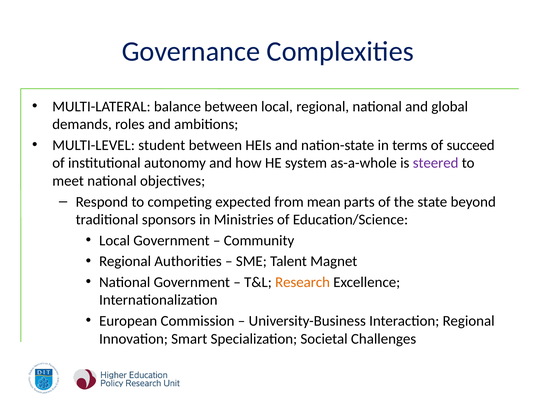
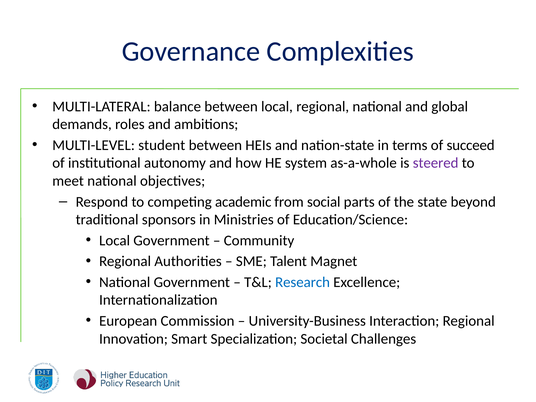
expected: expected -> academic
mean: mean -> social
Research colour: orange -> blue
